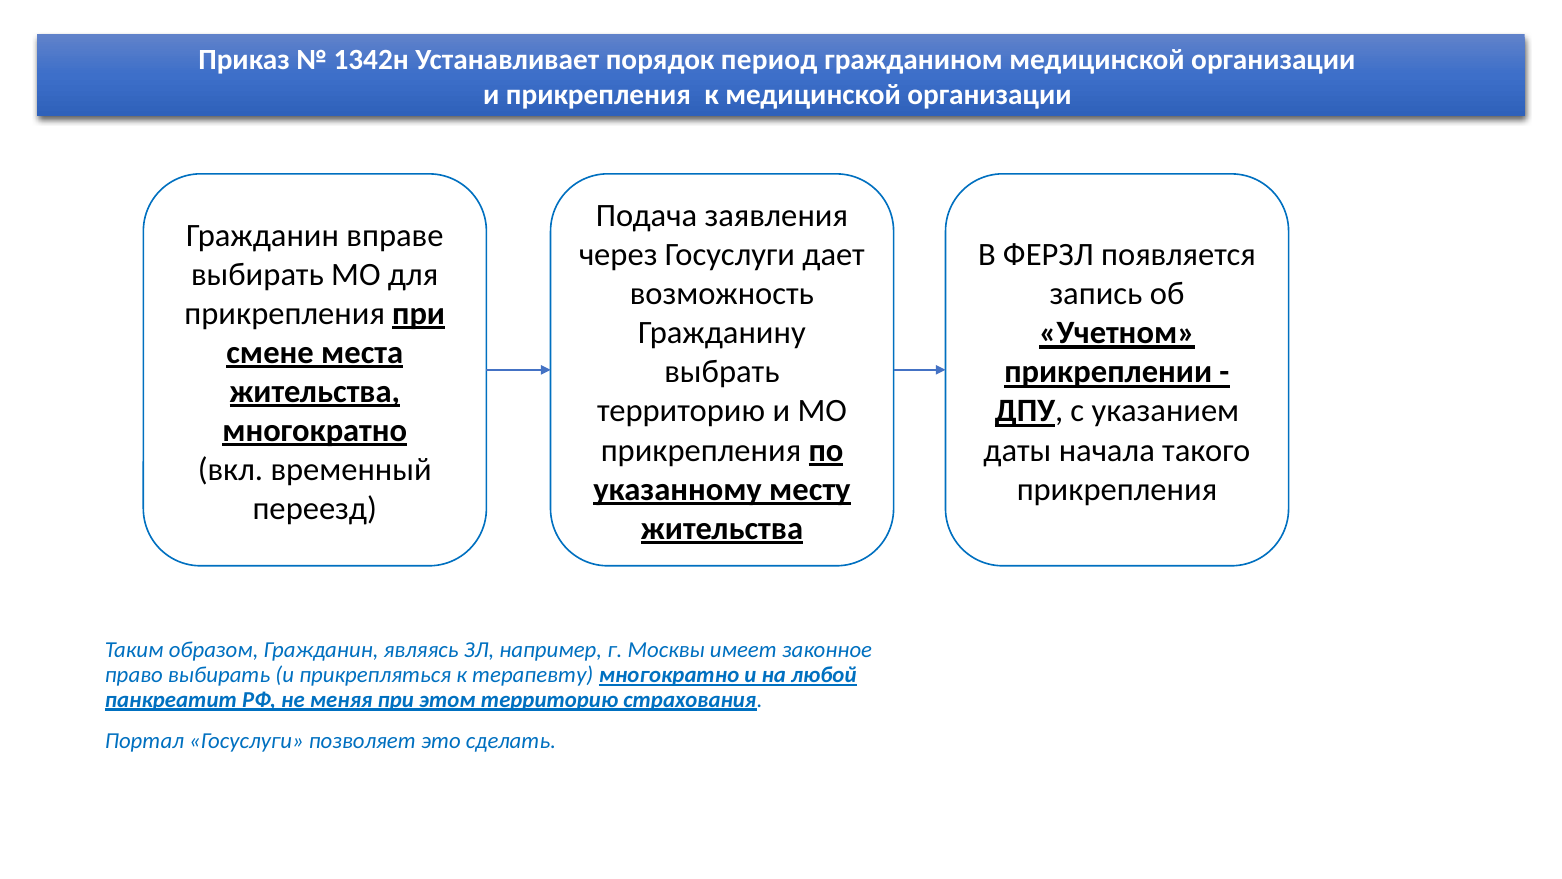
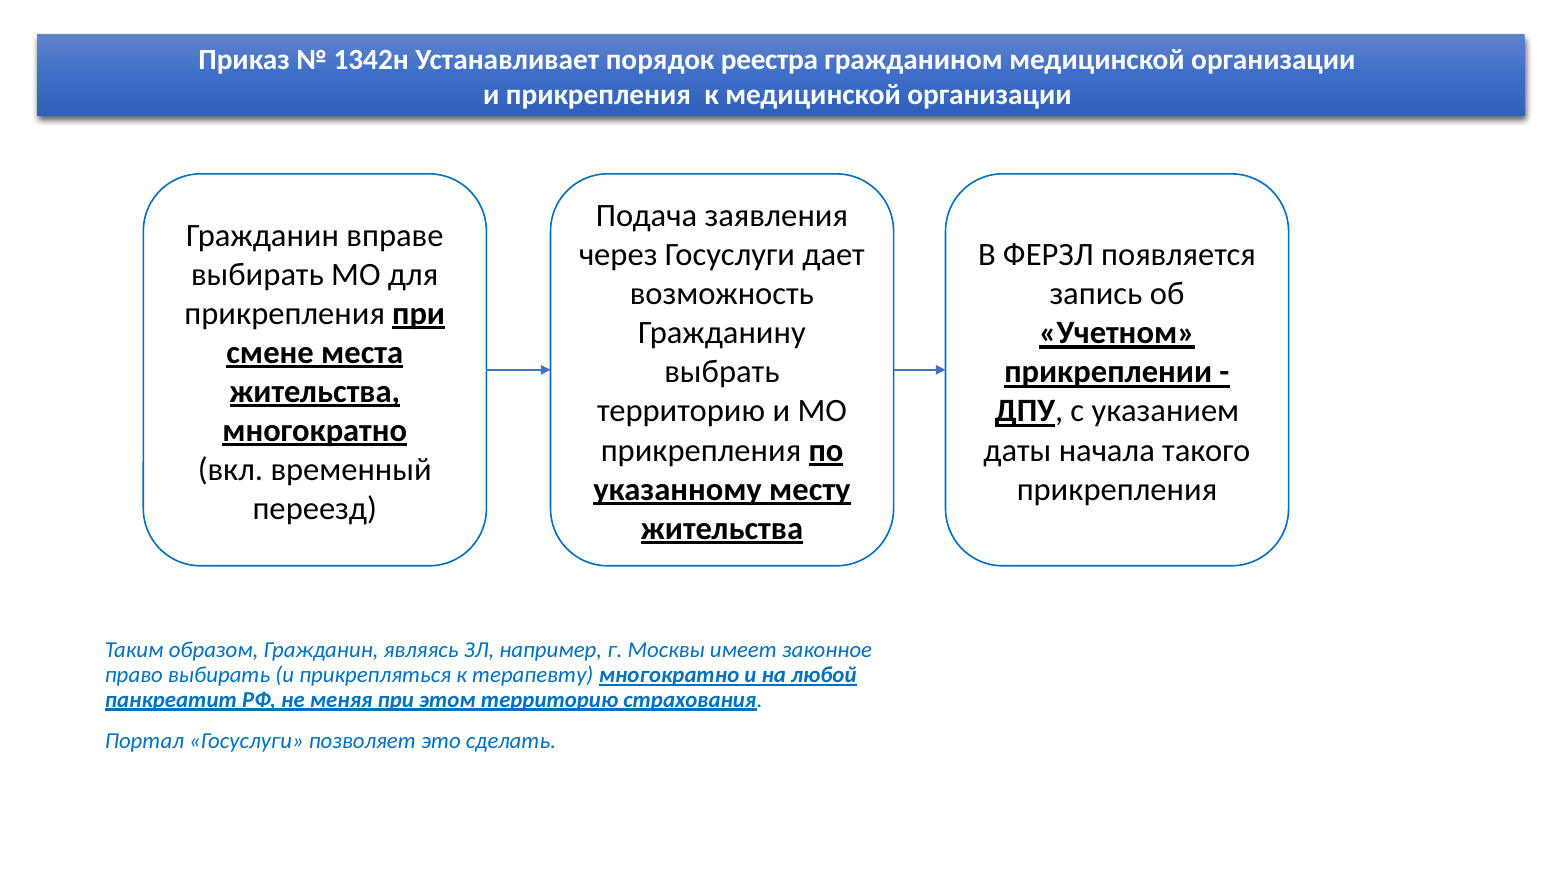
период: период -> реестра
